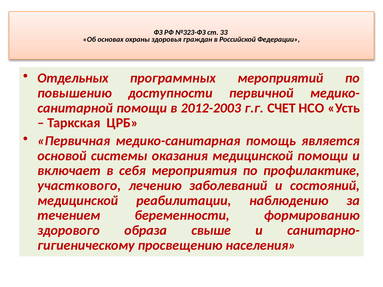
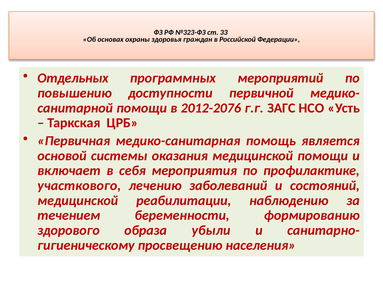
2012-2003: 2012-2003 -> 2012-2076
СЧЕТ: СЧЕТ -> ЗАГС
свыше: свыше -> убыли
